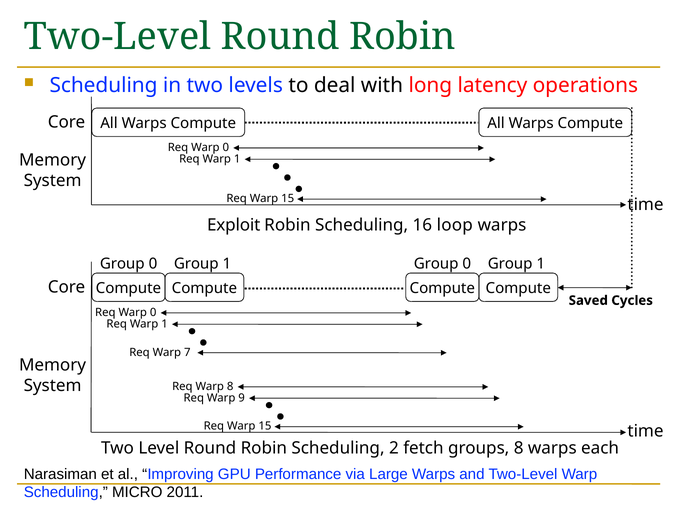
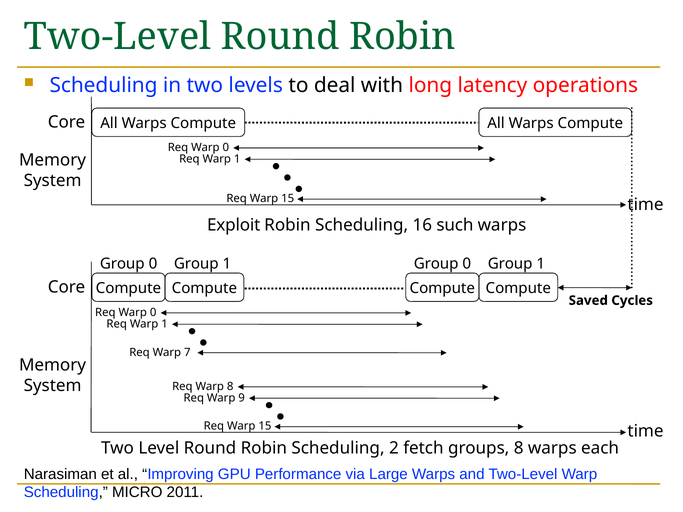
loop: loop -> such
